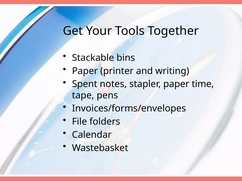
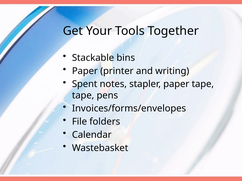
paper time: time -> tape
